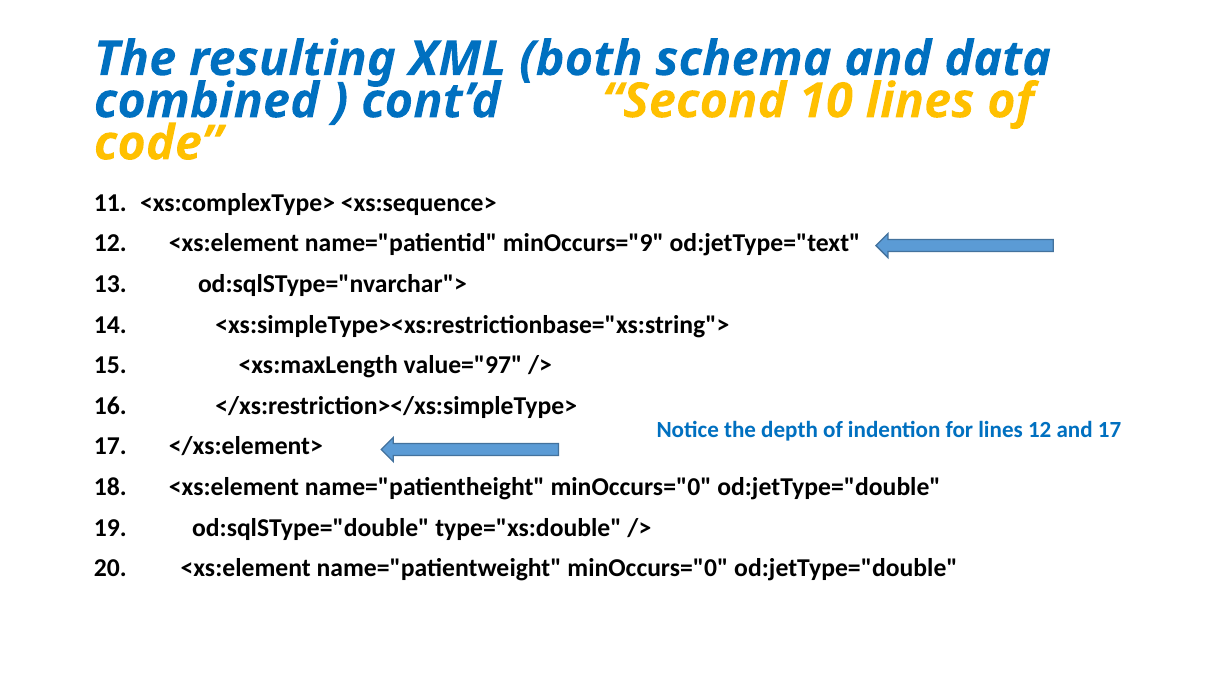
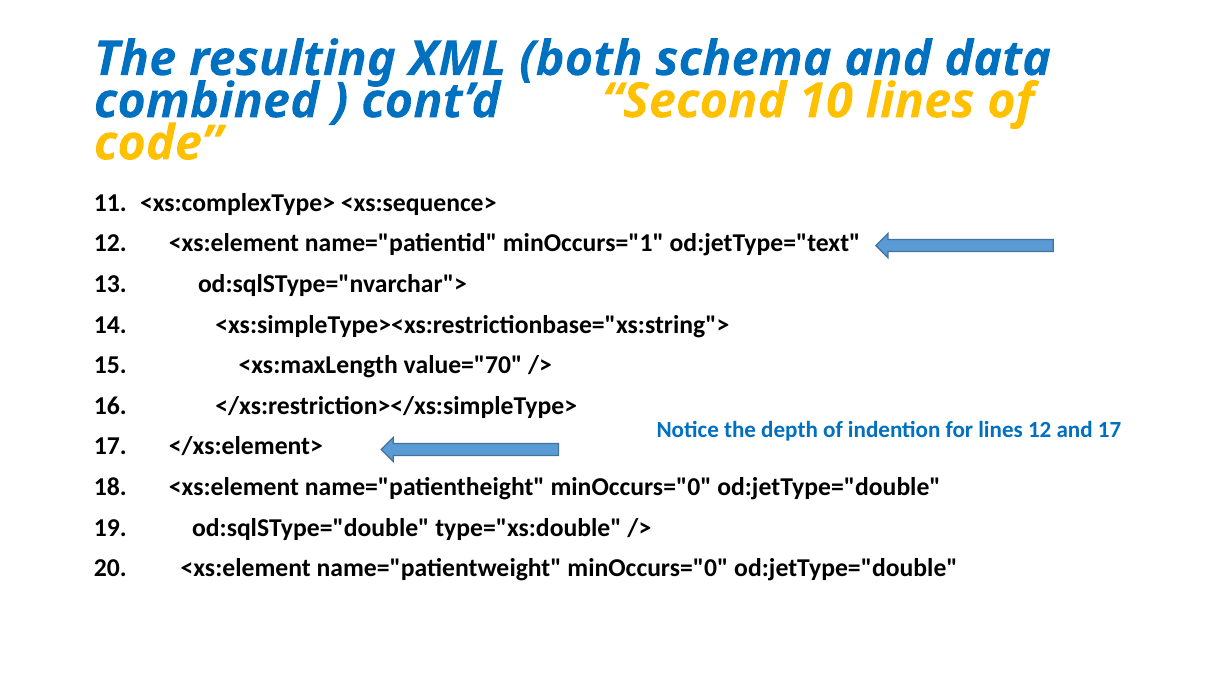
minOccurs="9: minOccurs="9 -> minOccurs="1
value="97: value="97 -> value="70
